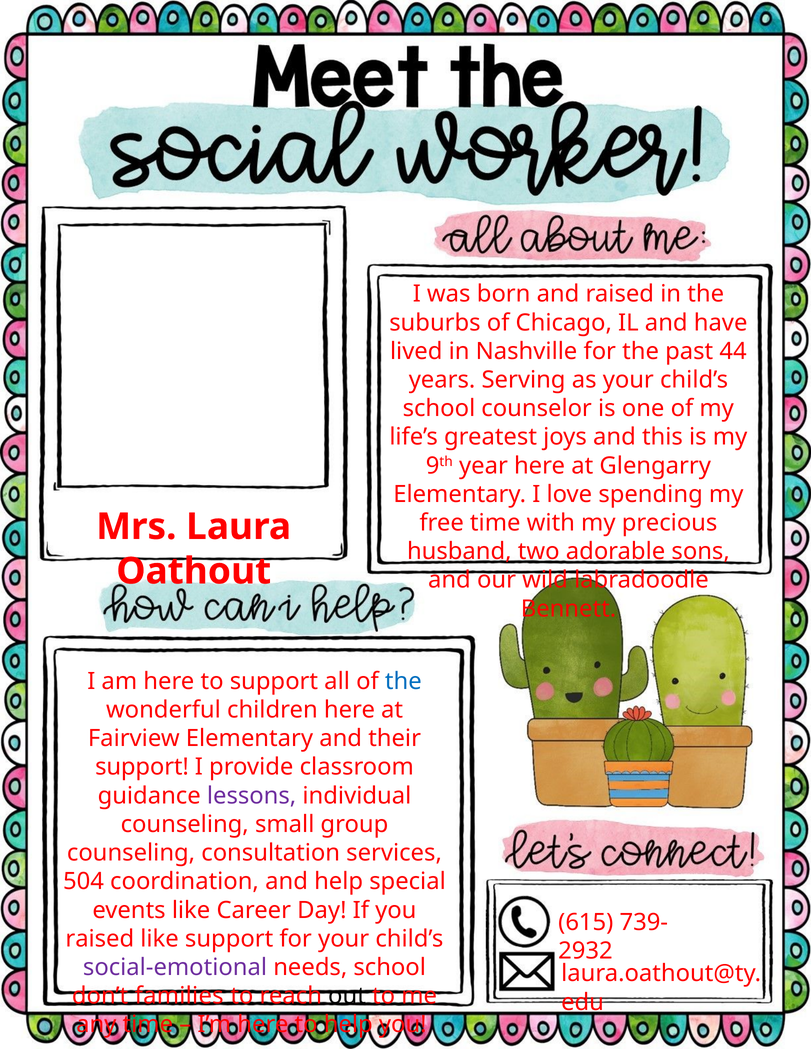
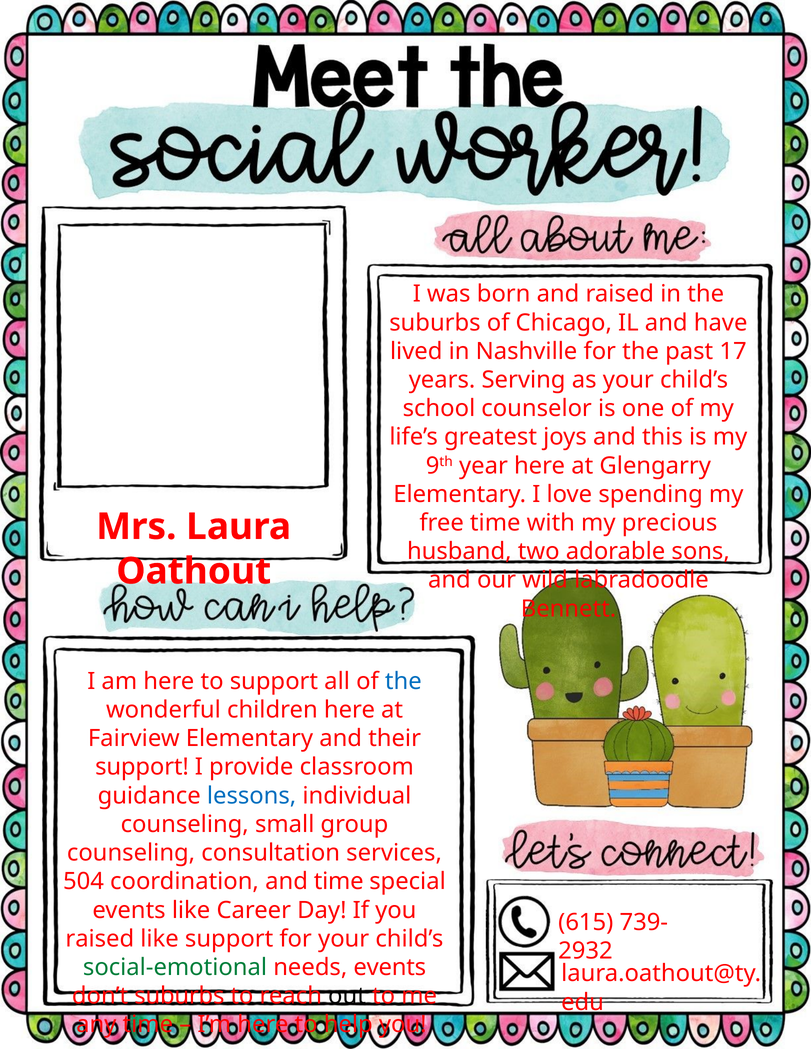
44: 44 -> 17
lessons colour: purple -> blue
and help: help -> time
social-emotional colour: purple -> green
needs school: school -> events
don’t families: families -> suburbs
